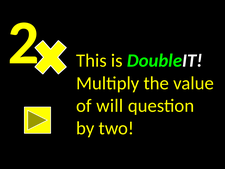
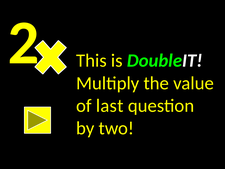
will: will -> last
